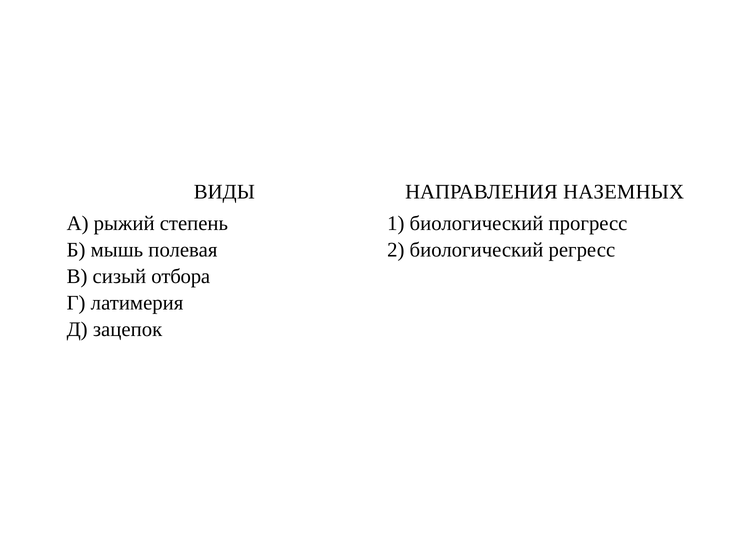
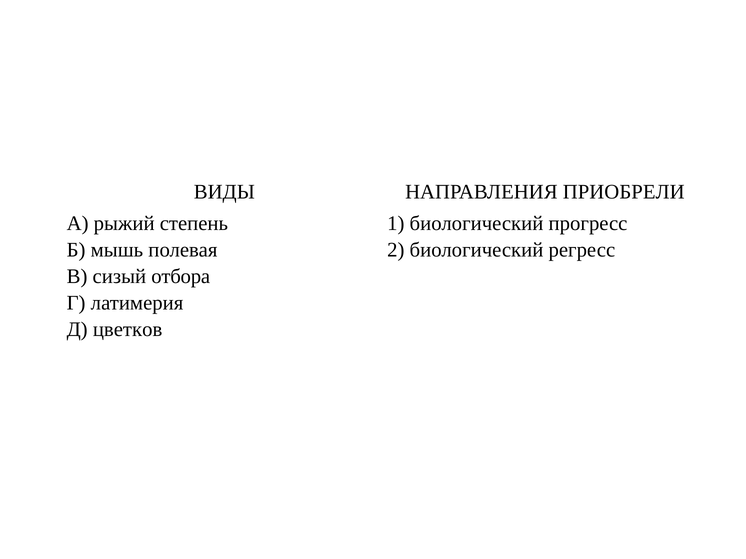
НАЗЕМНЫХ: НАЗЕМНЫХ -> ПРИОБРЕЛИ
зацепок: зацепок -> цветков
